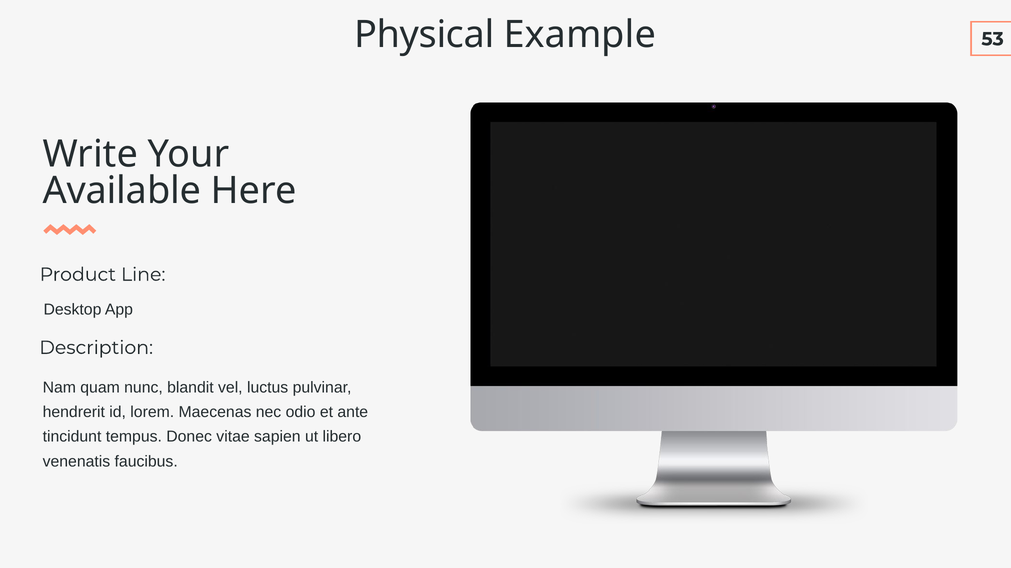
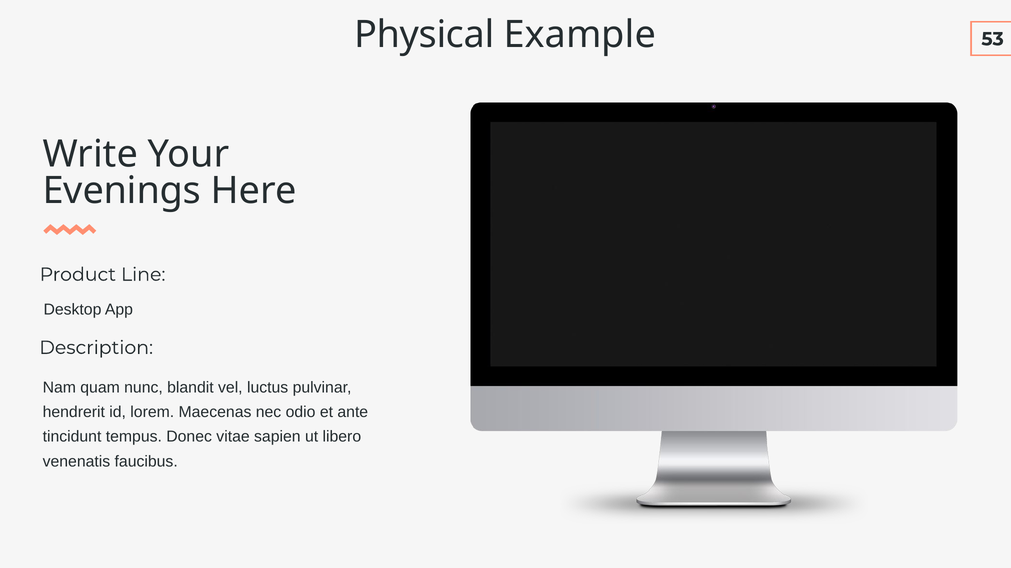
Available: Available -> Evenings
